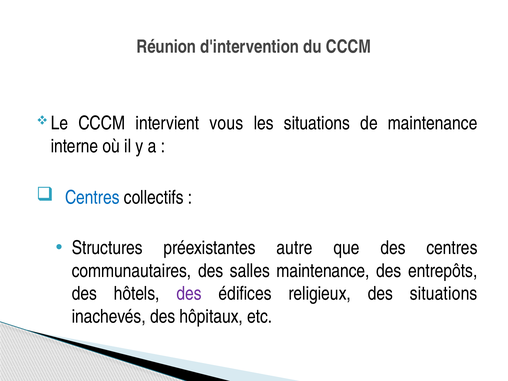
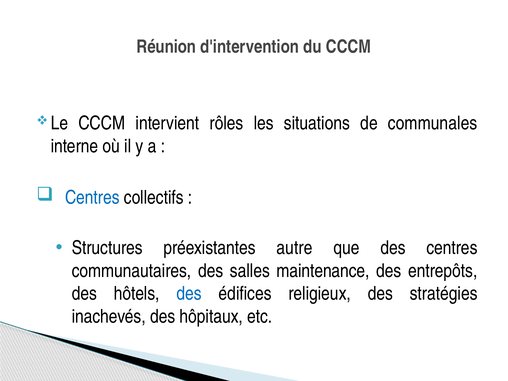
vous: vous -> rôles
de maintenance: maintenance -> communales
des at (189, 294) colour: purple -> blue
des situations: situations -> stratégies
